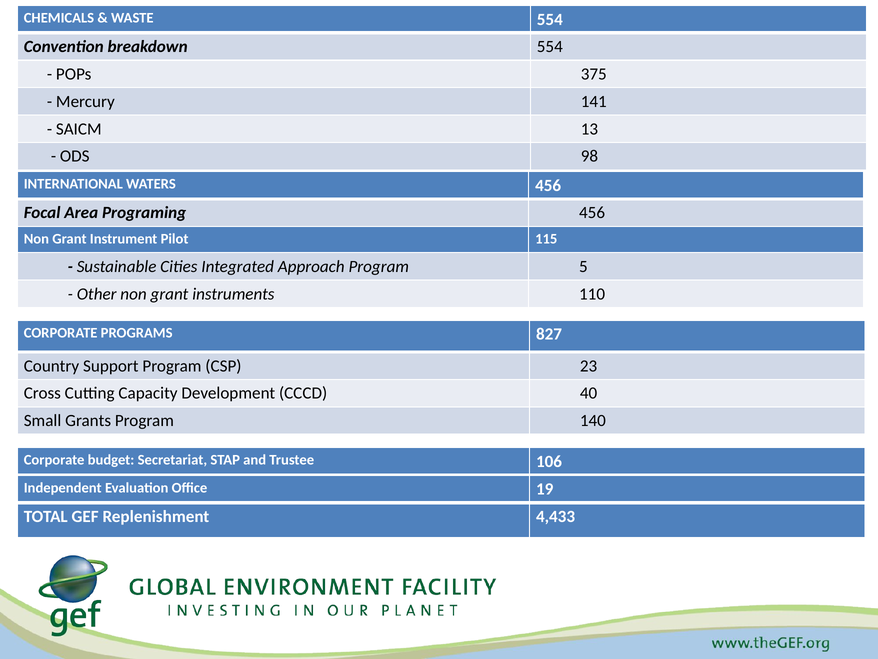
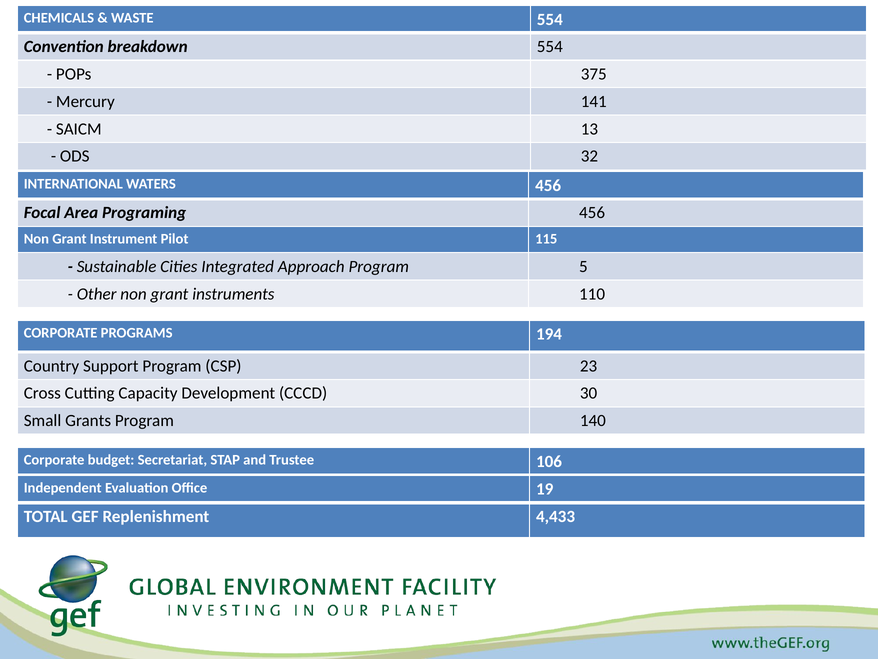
98: 98 -> 32
827: 827 -> 194
40: 40 -> 30
